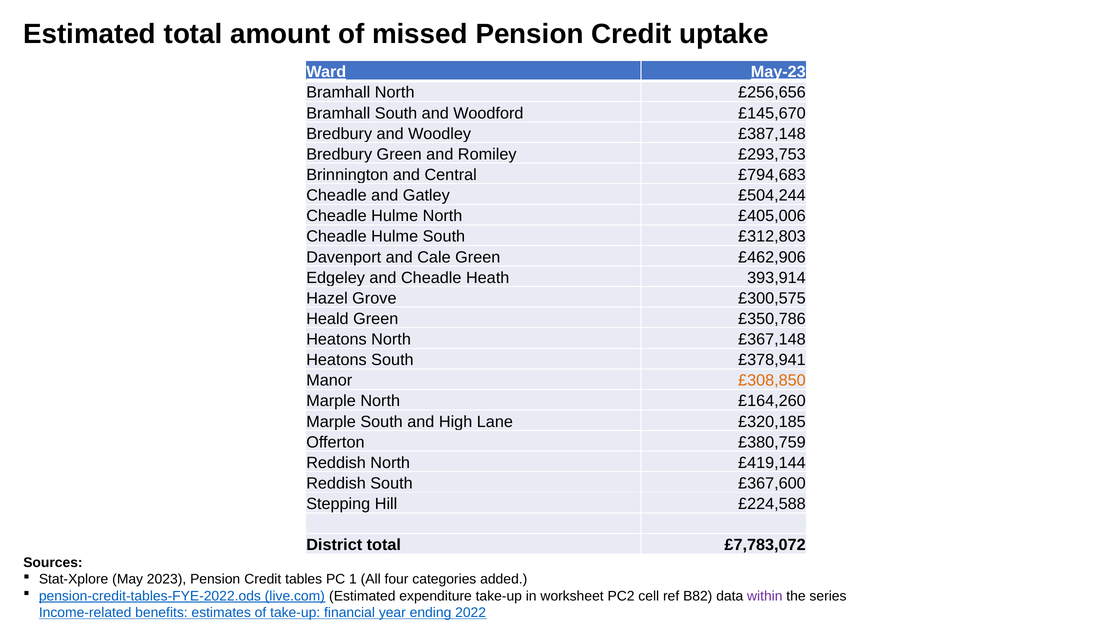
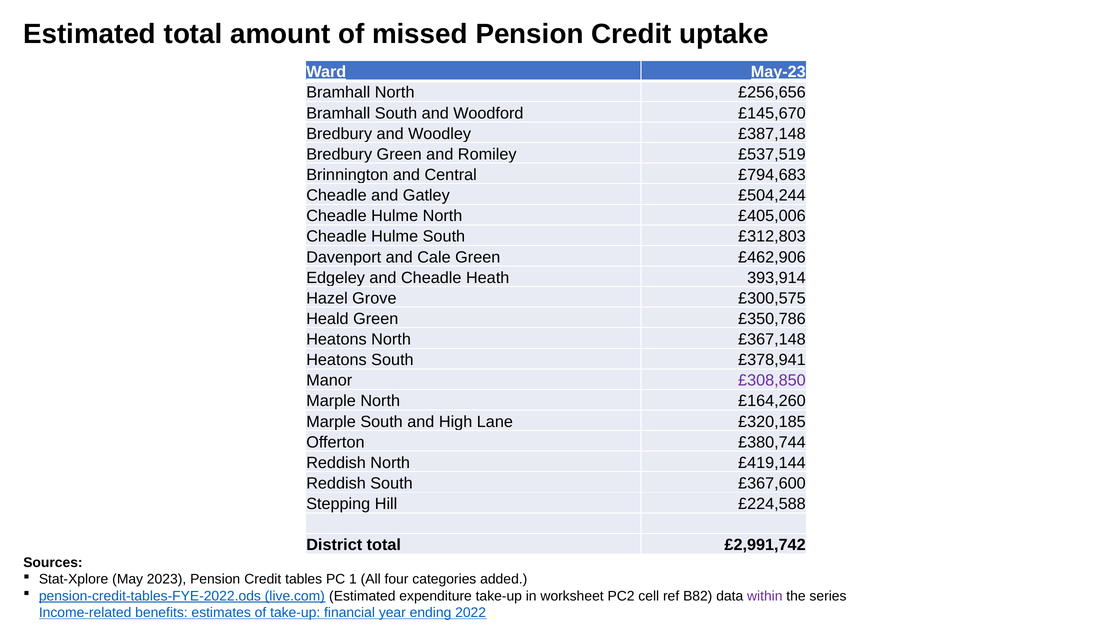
£293,753: £293,753 -> £537,519
£308,850 colour: orange -> purple
£380,759: £380,759 -> £380,744
£7,783,072: £7,783,072 -> £2,991,742
